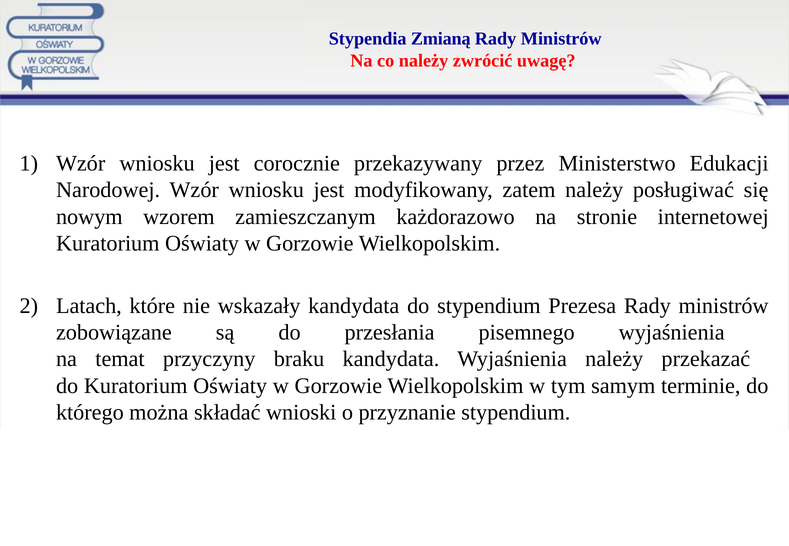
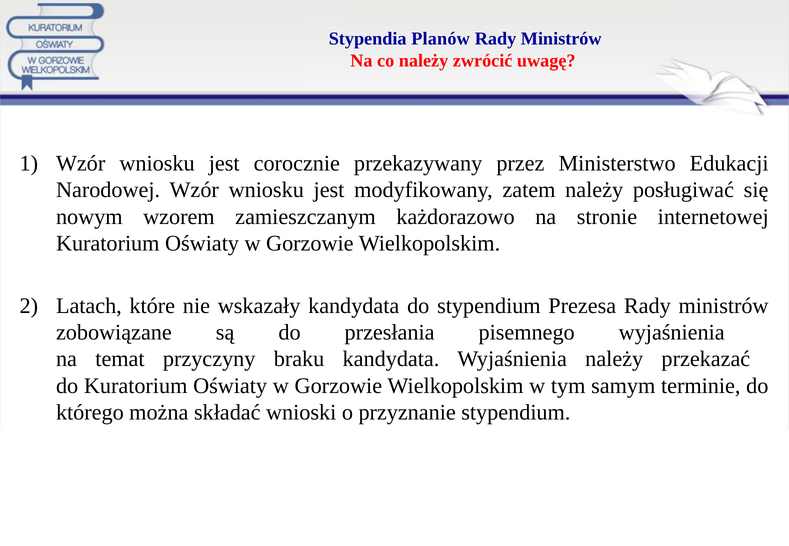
Zmianą: Zmianą -> Planów
